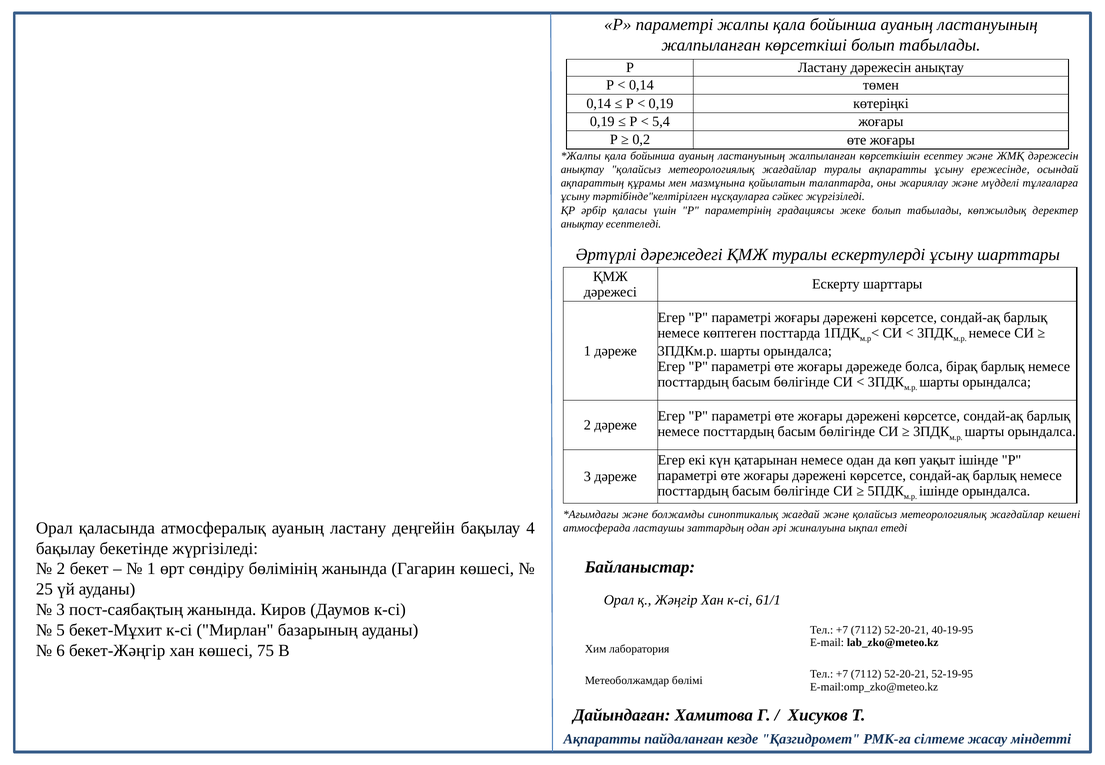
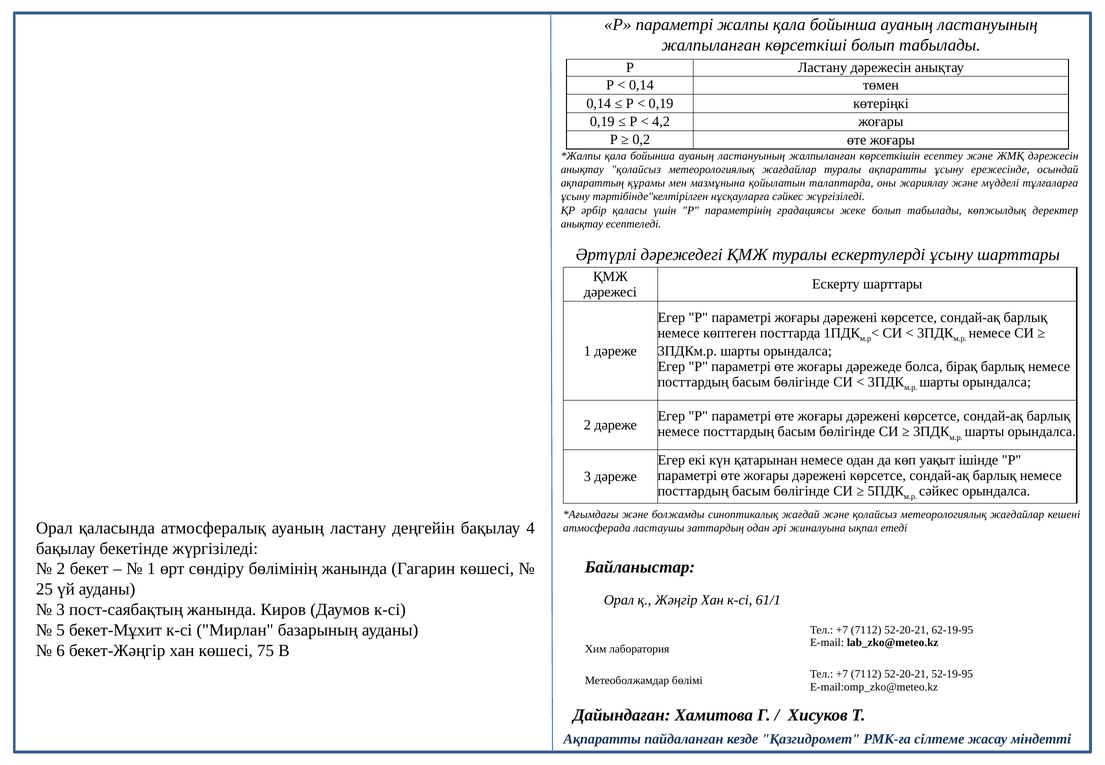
5,4: 5,4 -> 4,2
ішінде at (939, 491): ішінде -> сәйкес
40-19-95: 40-19-95 -> 62-19-95
